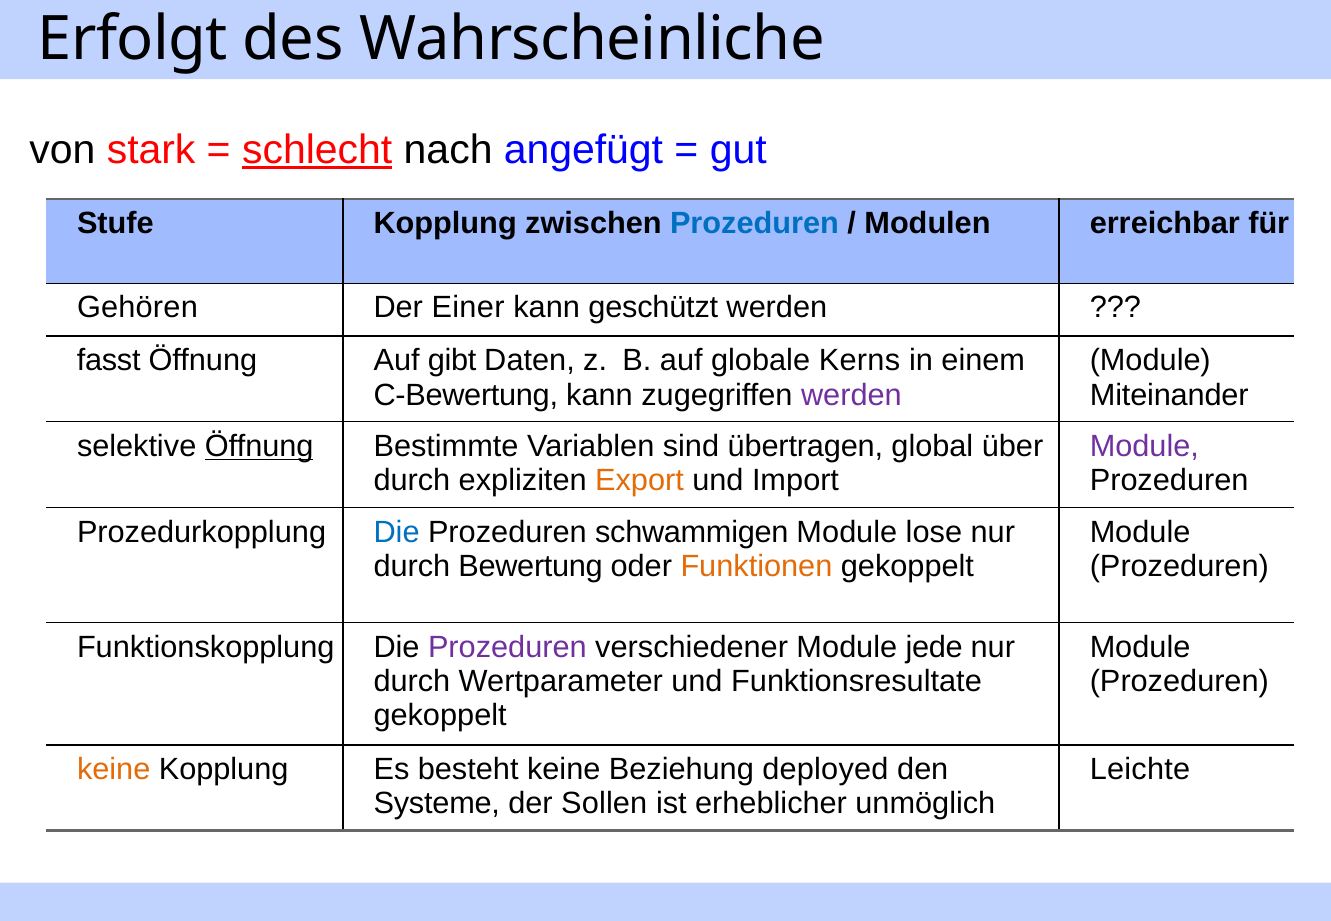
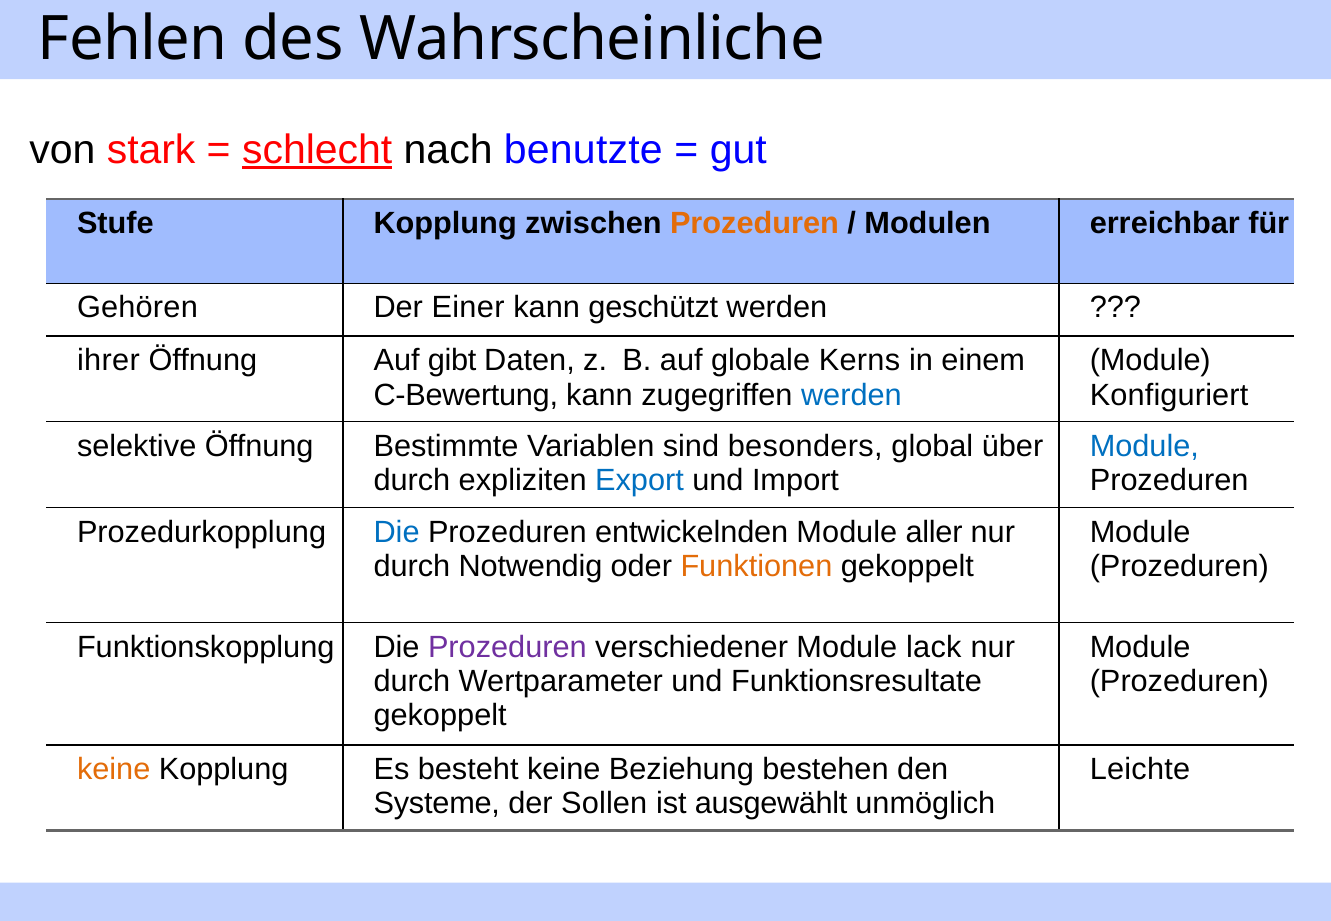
Erfolgt: Erfolgt -> Fehlen
angefügt: angefügt -> benutzte
Prozeduren at (754, 224) colour: blue -> orange
fasst: fasst -> ihrer
werden at (851, 395) colour: purple -> blue
Miteinander: Miteinander -> Konfiguriert
Öffnung at (259, 446) underline: present -> none
übertragen: übertragen -> besonders
Module at (1144, 446) colour: purple -> blue
Export colour: orange -> blue
schwammigen: schwammigen -> entwickelnden
lose: lose -> aller
Bewertung: Bewertung -> Notwendig
jede: jede -> lack
deployed: deployed -> bestehen
erheblicher: erheblicher -> ausgewählt
